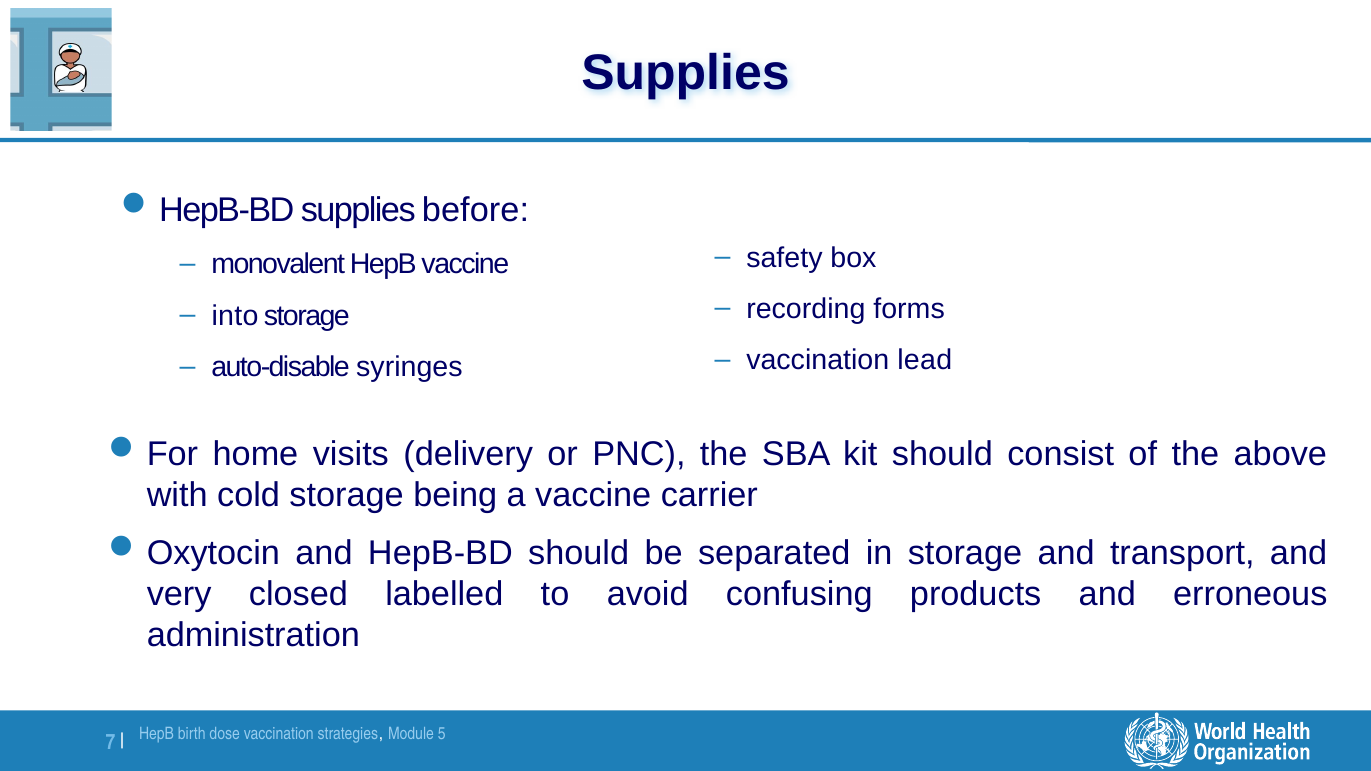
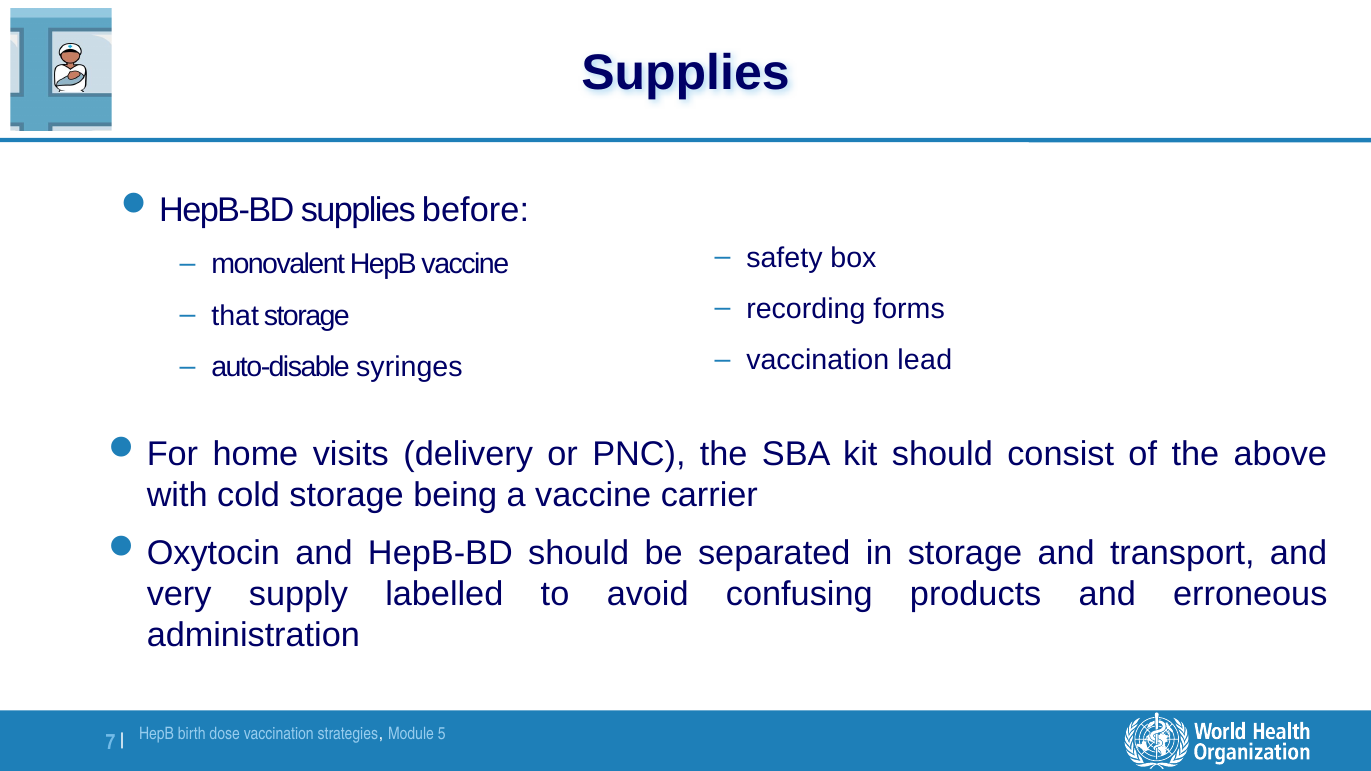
into: into -> that
closed: closed -> supply
